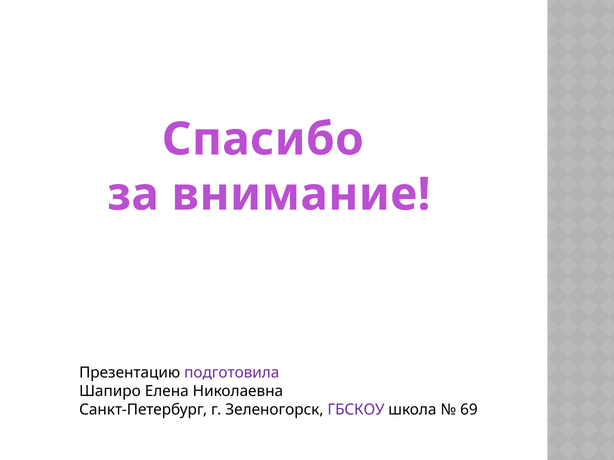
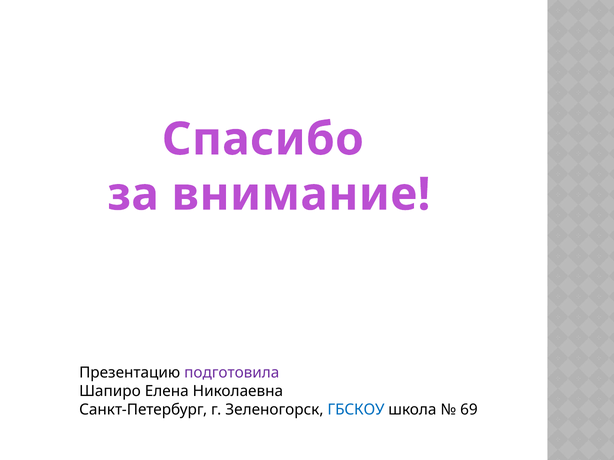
ГБСКОУ colour: purple -> blue
